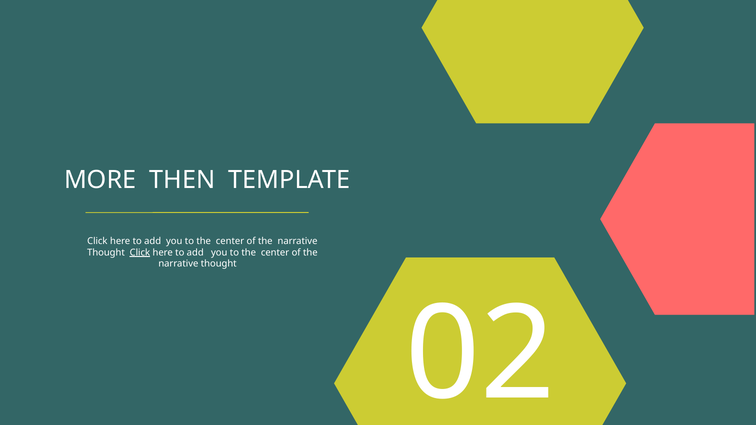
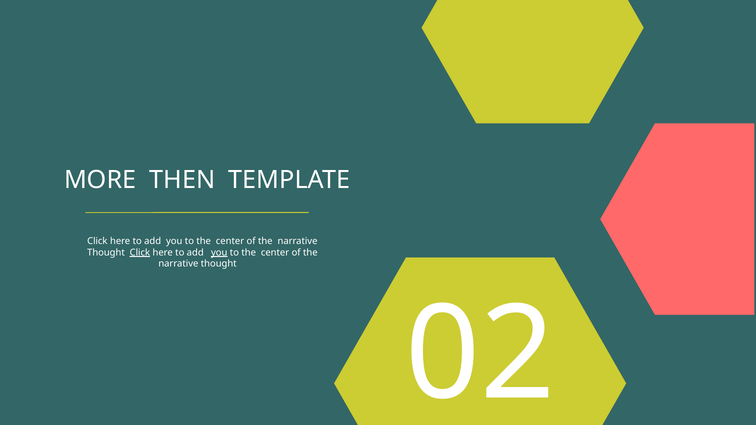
you at (219, 253) underline: none -> present
